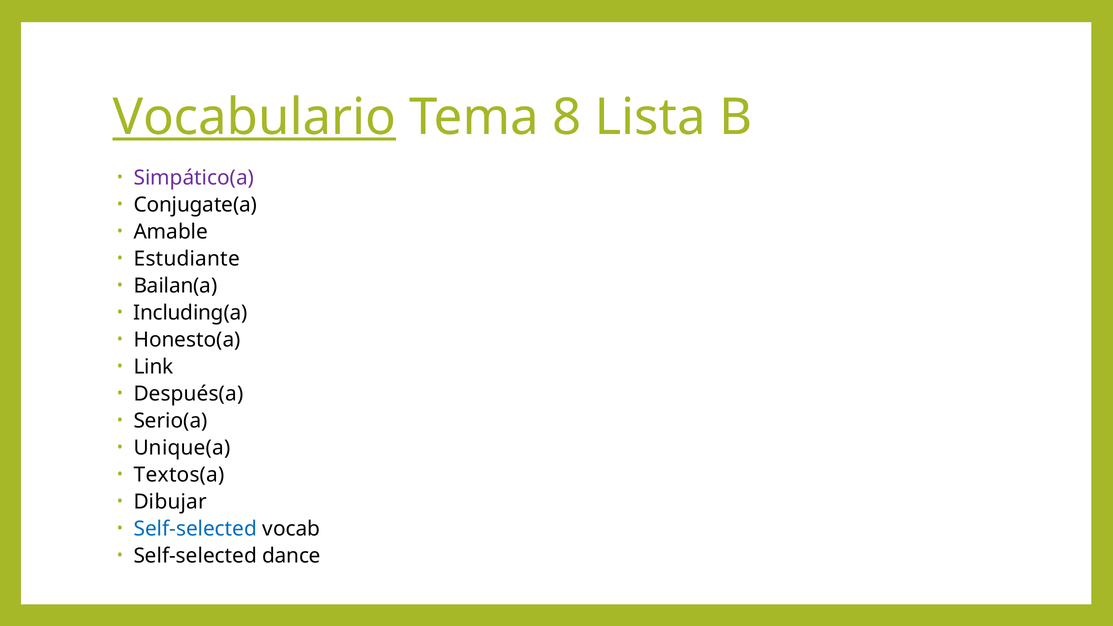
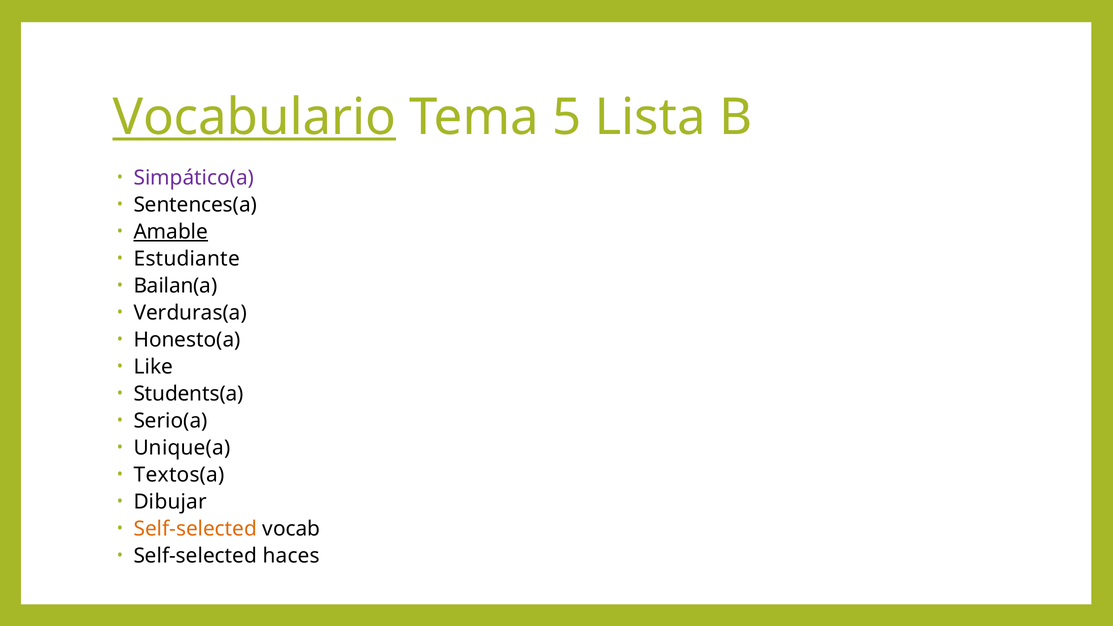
8: 8 -> 5
Conjugate(a: Conjugate(a -> Sentences(a
Amable underline: none -> present
Including(a: Including(a -> Verduras(a
Link: Link -> Like
Después(a: Después(a -> Students(a
Self-selected at (195, 529) colour: blue -> orange
dance: dance -> haces
